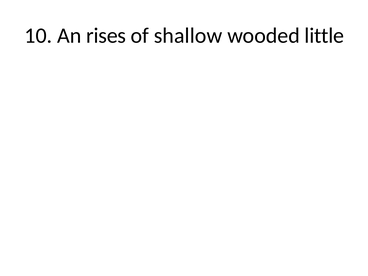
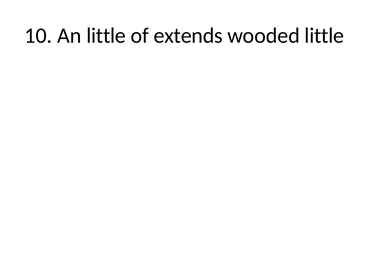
An rises: rises -> little
shallow: shallow -> extends
